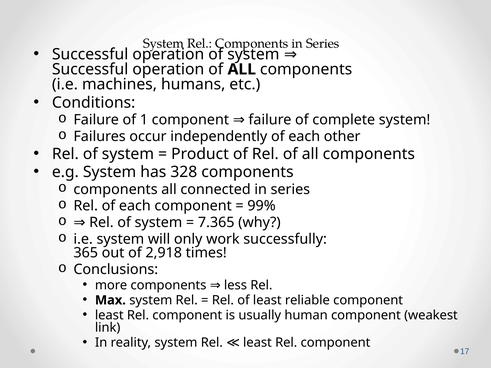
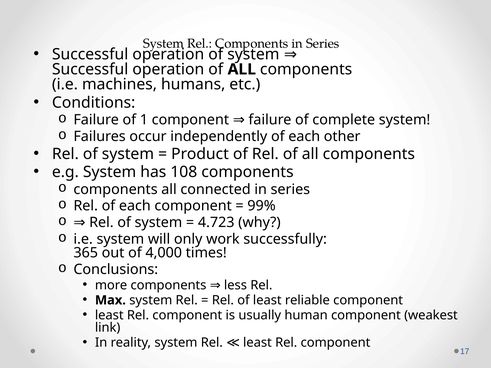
328: 328 -> 108
7.365: 7.365 -> 4.723
2,918: 2,918 -> 4,000
